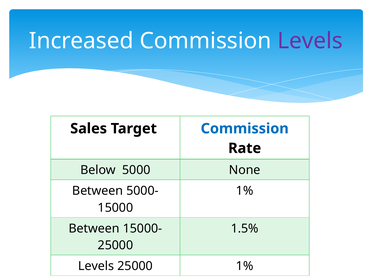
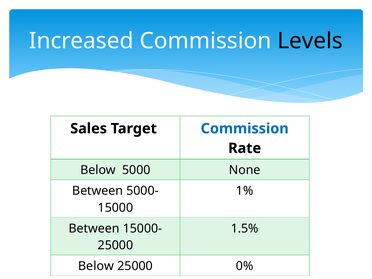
Levels at (310, 41) colour: purple -> black
Levels at (96, 266): Levels -> Below
25000 1%: 1% -> 0%
